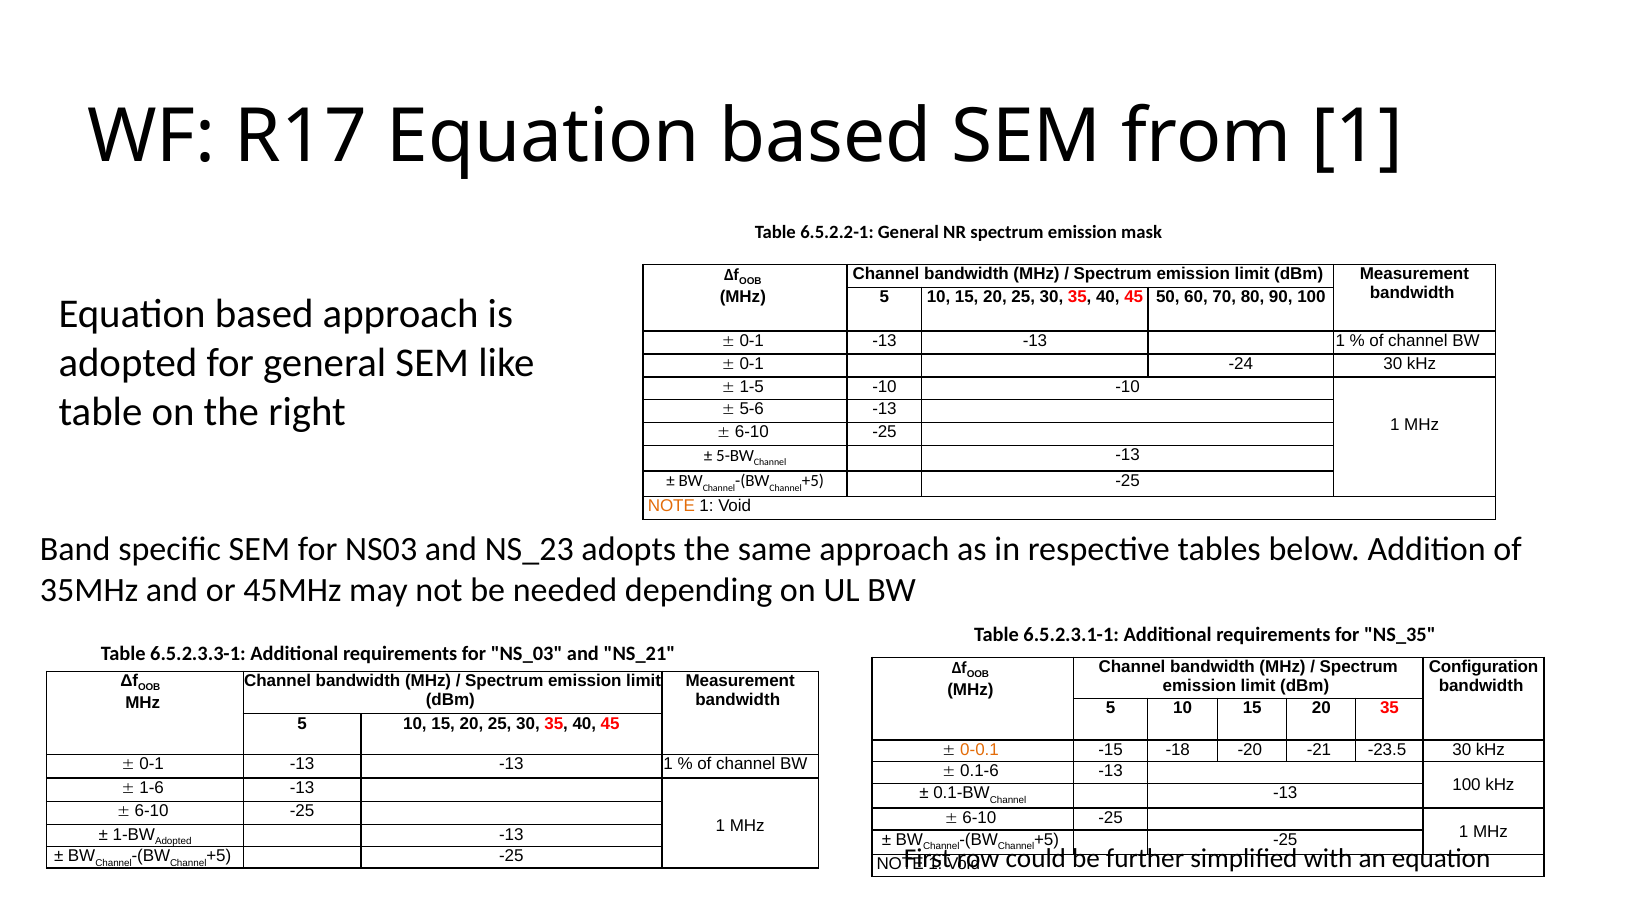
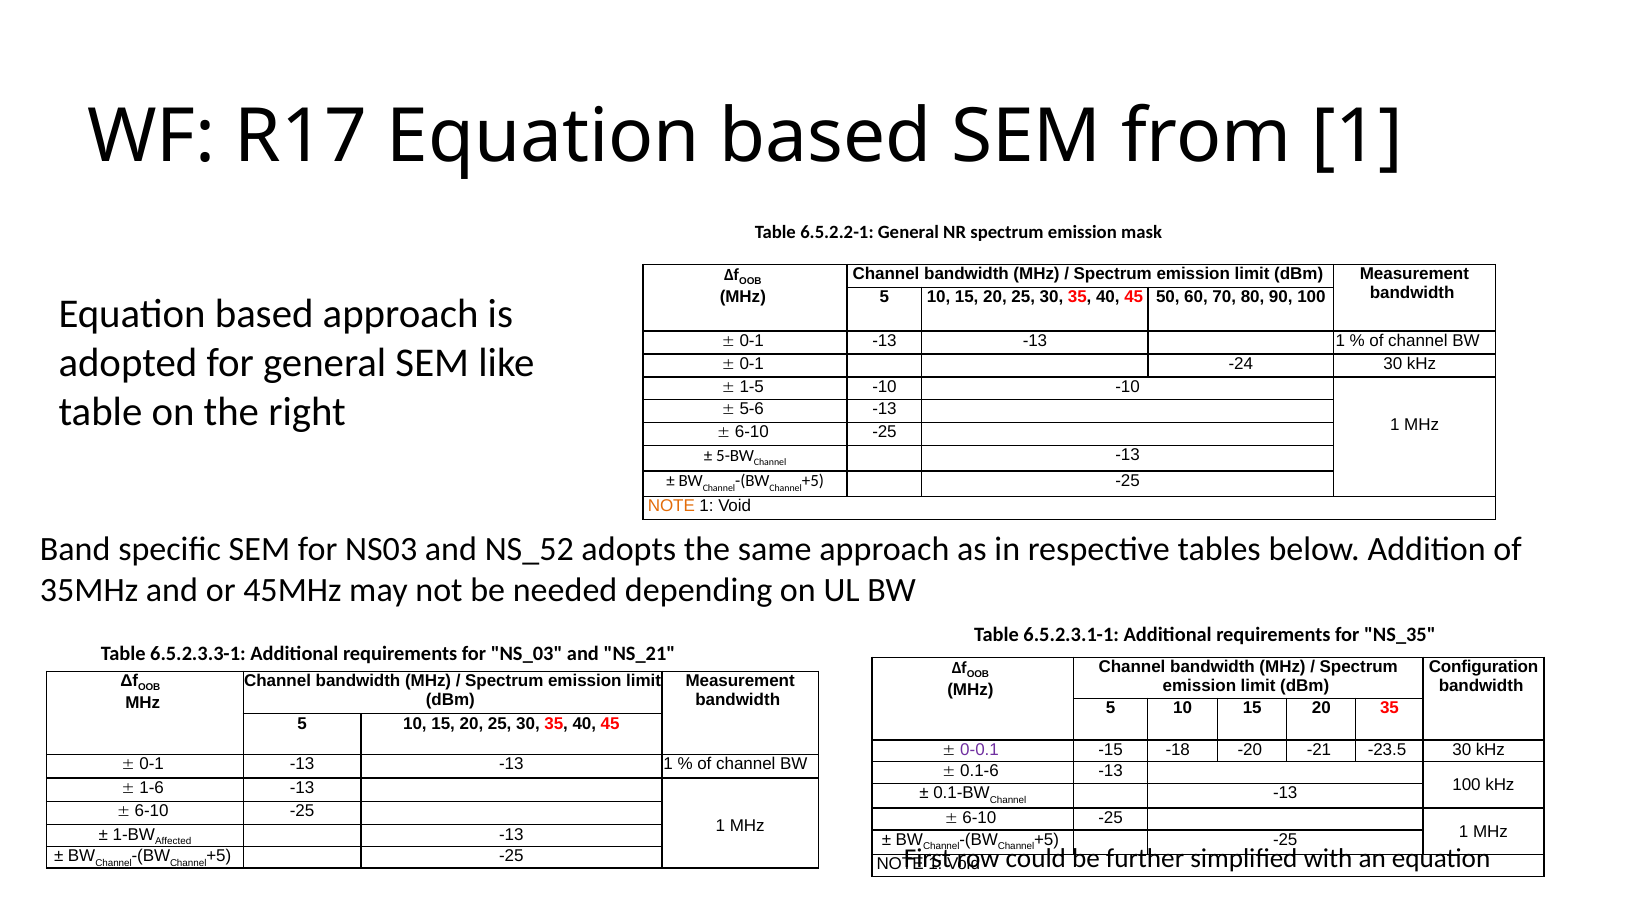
NS_23: NS_23 -> NS_52
0-0.1 colour: orange -> purple
Adopted at (173, 841): Adopted -> Affected
